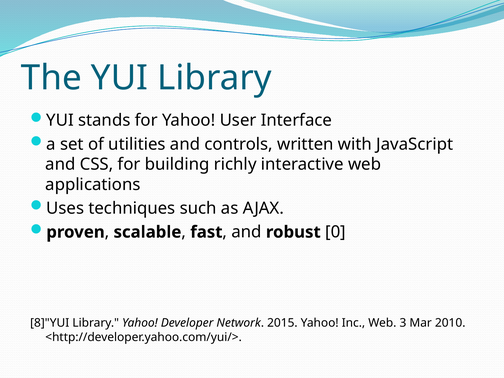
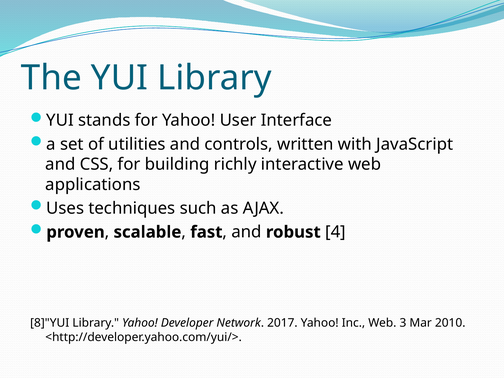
0: 0 -> 4
2015: 2015 -> 2017
